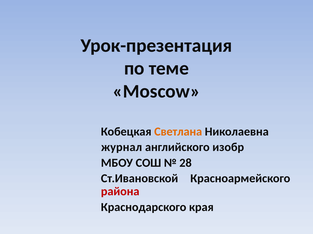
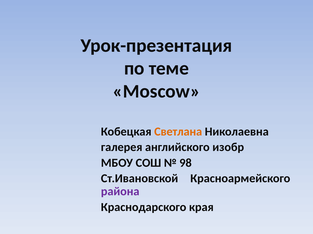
журнал: журнал -> галерея
28: 28 -> 98
района colour: red -> purple
